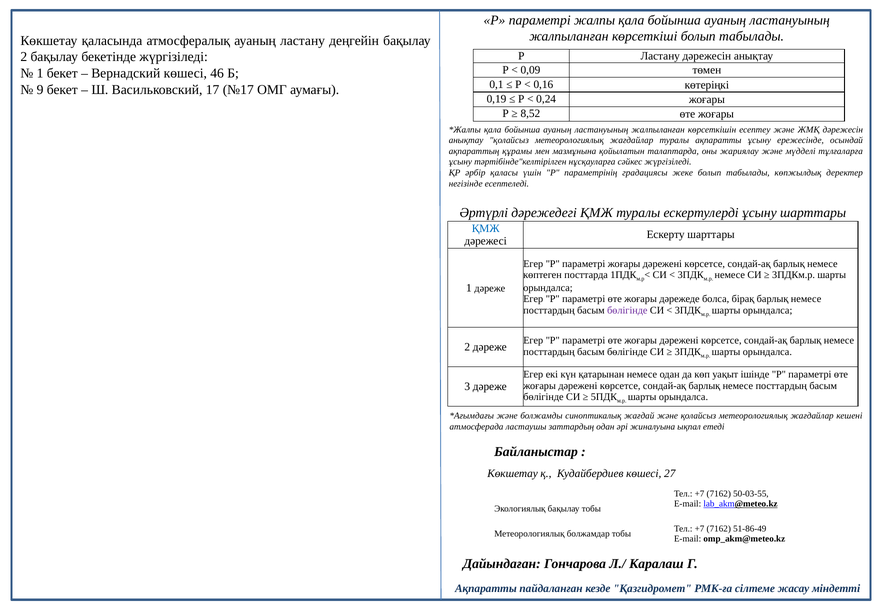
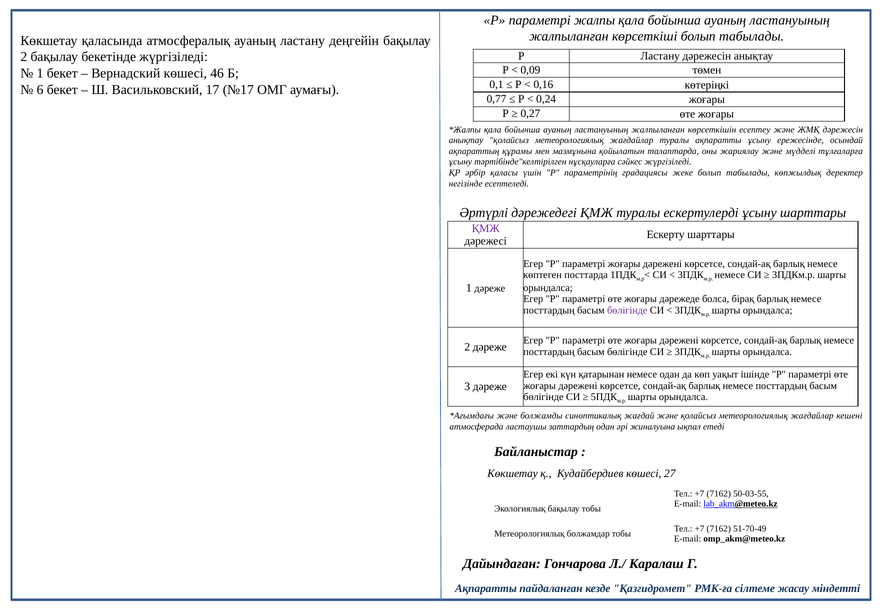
9: 9 -> 6
0,19: 0,19 -> 0,77
8,52: 8,52 -> 0,27
ҚМЖ at (486, 229) colour: blue -> purple
51-86-49: 51-86-49 -> 51-70-49
